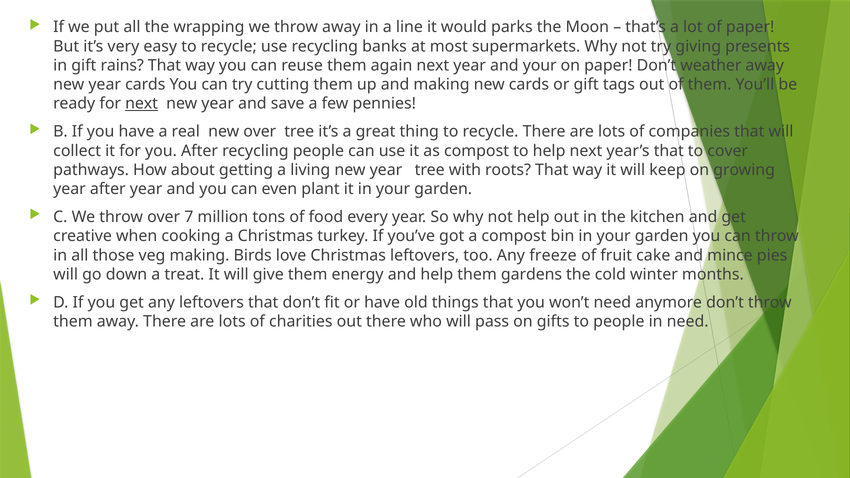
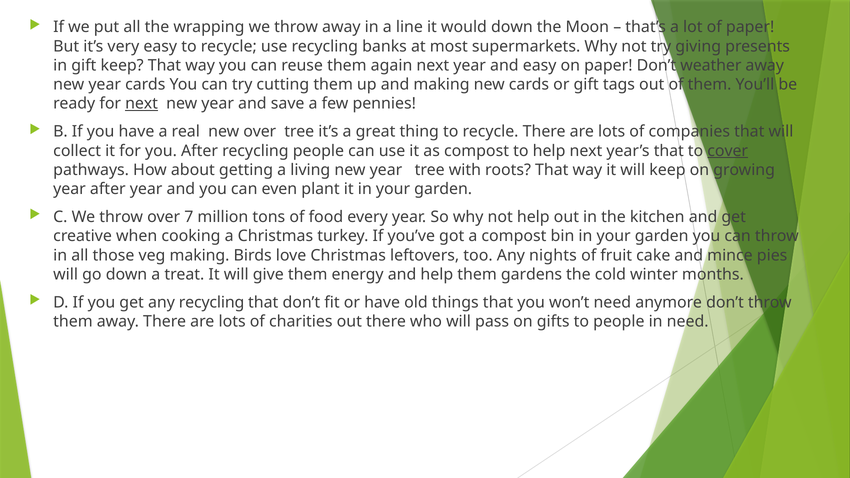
would parks: parks -> down
gift rains: rains -> keep
and your: your -> easy
cover underline: none -> present
freeze: freeze -> nights
any leftovers: leftovers -> recycling
